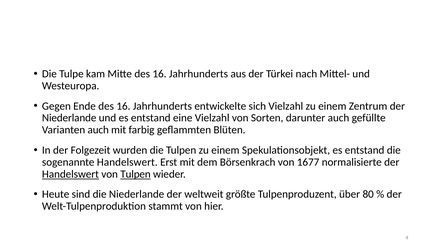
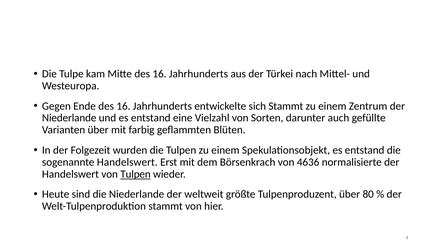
sich Vielzahl: Vielzahl -> Stammt
Varianten auch: auch -> über
1677: 1677 -> 4636
Handelswert at (70, 174) underline: present -> none
